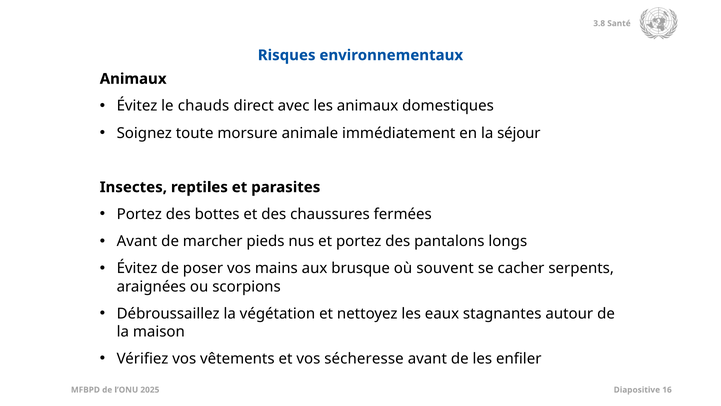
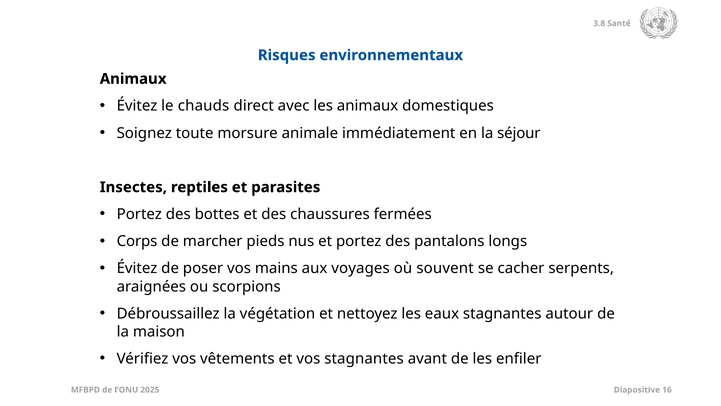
Avant at (137, 241): Avant -> Corps
brusque: brusque -> voyages
vos sécheresse: sécheresse -> stagnantes
